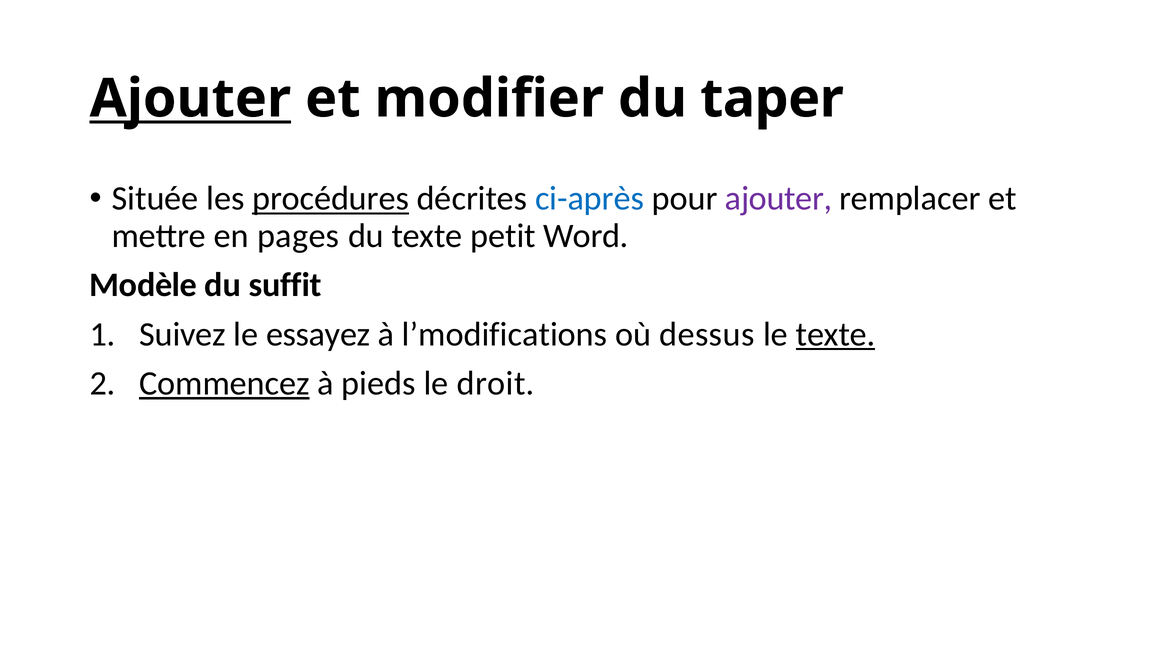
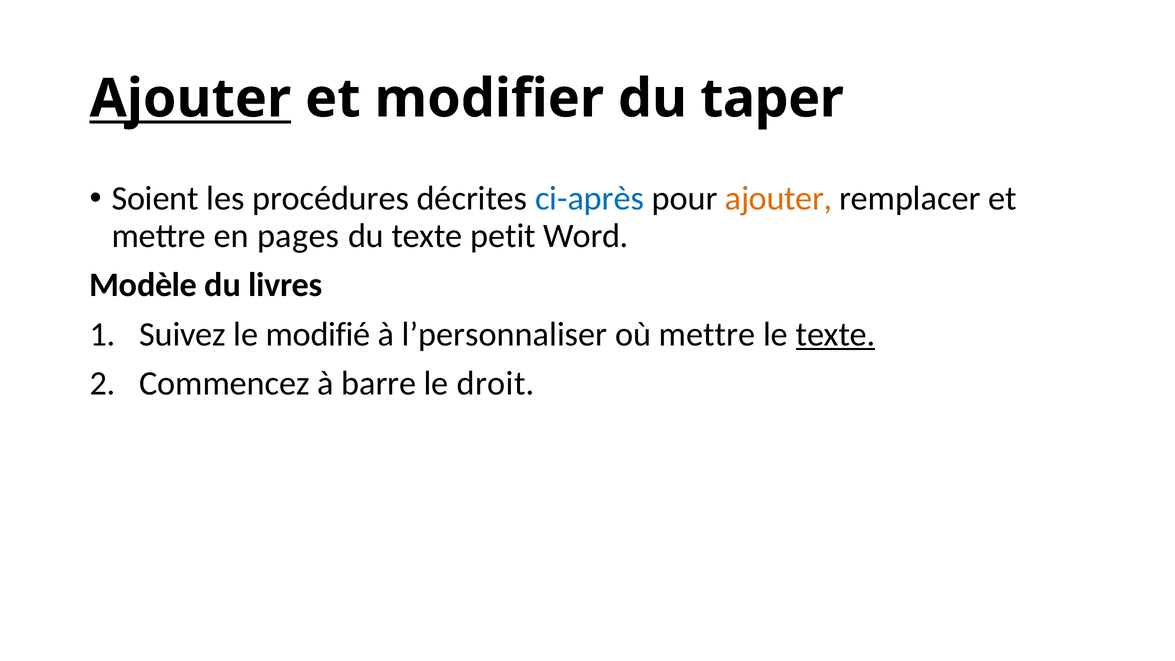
Située: Située -> Soient
procédures underline: present -> none
ajouter at (779, 199) colour: purple -> orange
suffit: suffit -> livres
essayez: essayez -> modifié
l’modifications: l’modifications -> l’personnaliser
où dessus: dessus -> mettre
Commencez underline: present -> none
pieds: pieds -> barre
